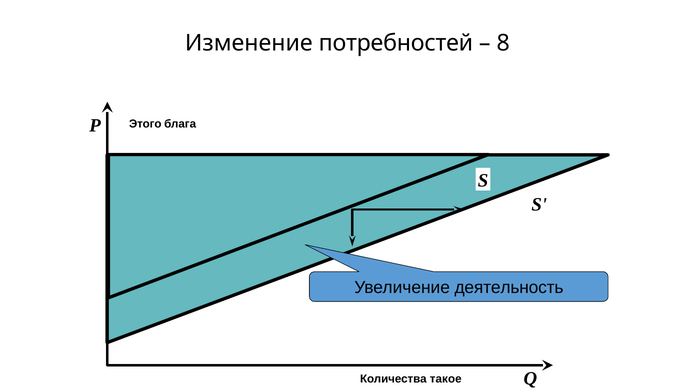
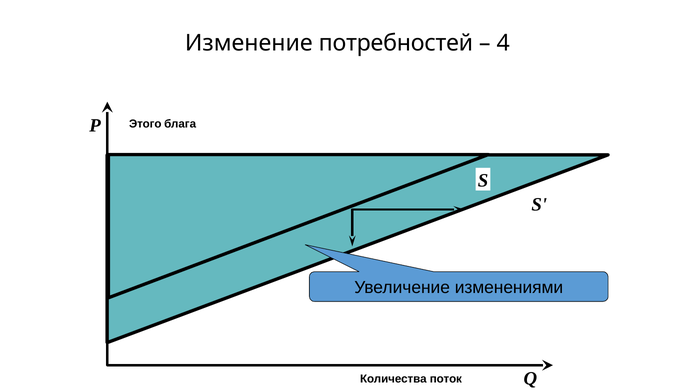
8: 8 -> 4
деятельность: деятельность -> изменениями
такое: такое -> поток
